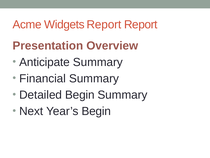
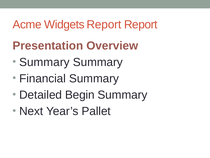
Anticipate at (45, 62): Anticipate -> Summary
Year’s Begin: Begin -> Pallet
